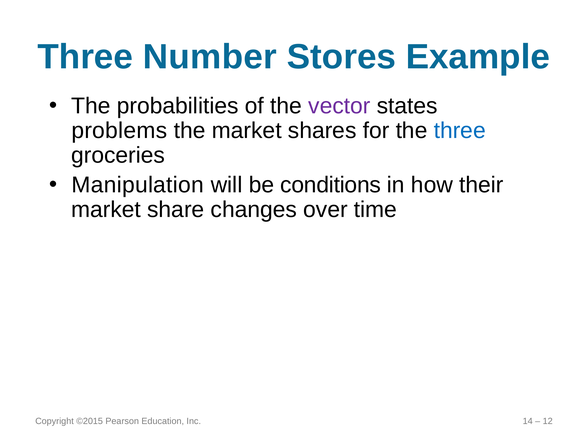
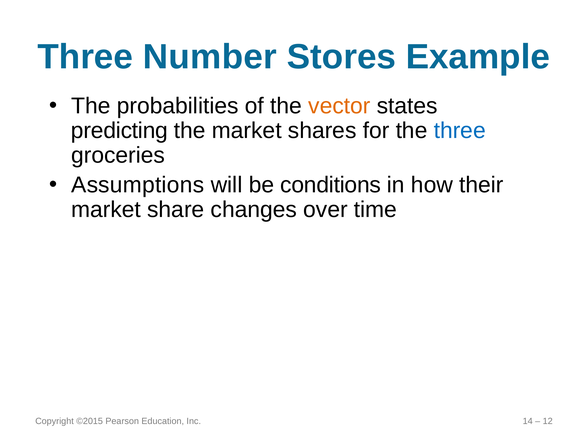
vector colour: purple -> orange
problems: problems -> predicting
Manipulation: Manipulation -> Assumptions
